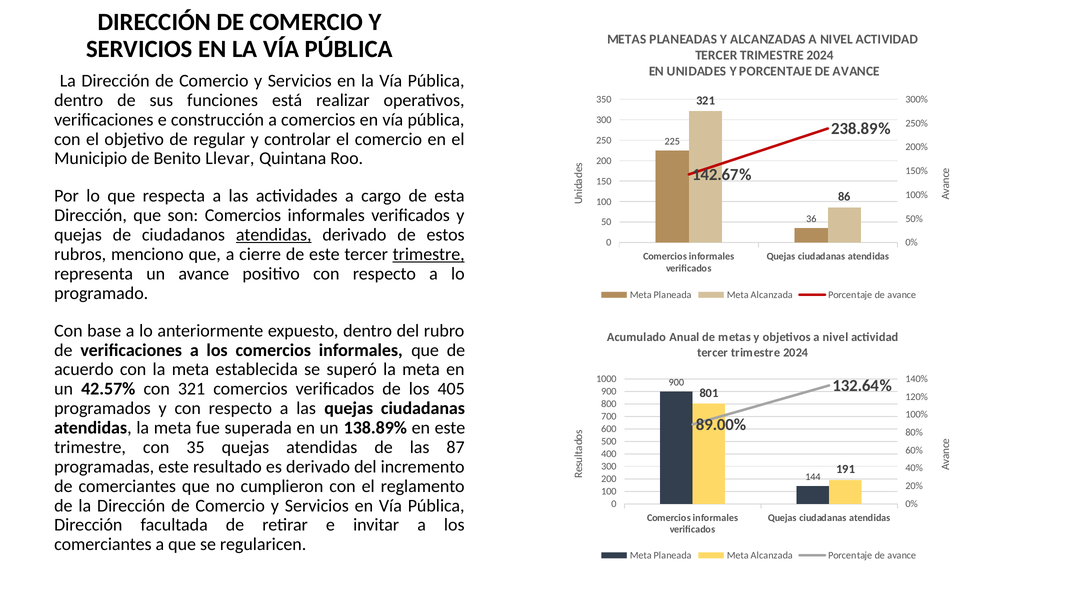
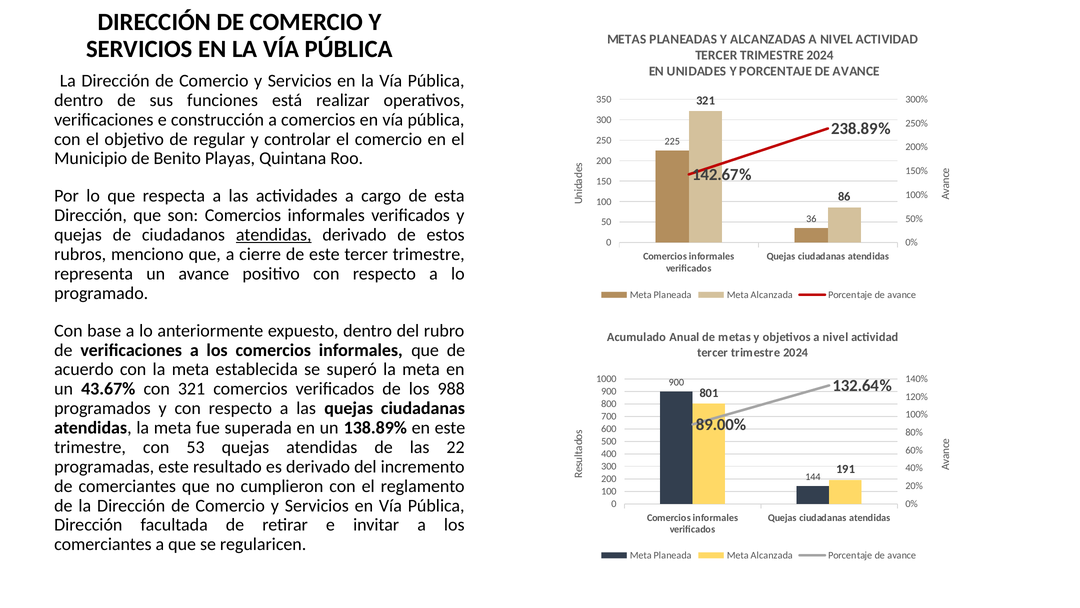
Llevar: Llevar -> Playas
trimestre at (429, 254) underline: present -> none
42.57%: 42.57% -> 43.67%
405: 405 -> 988
35: 35 -> 53
87: 87 -> 22
